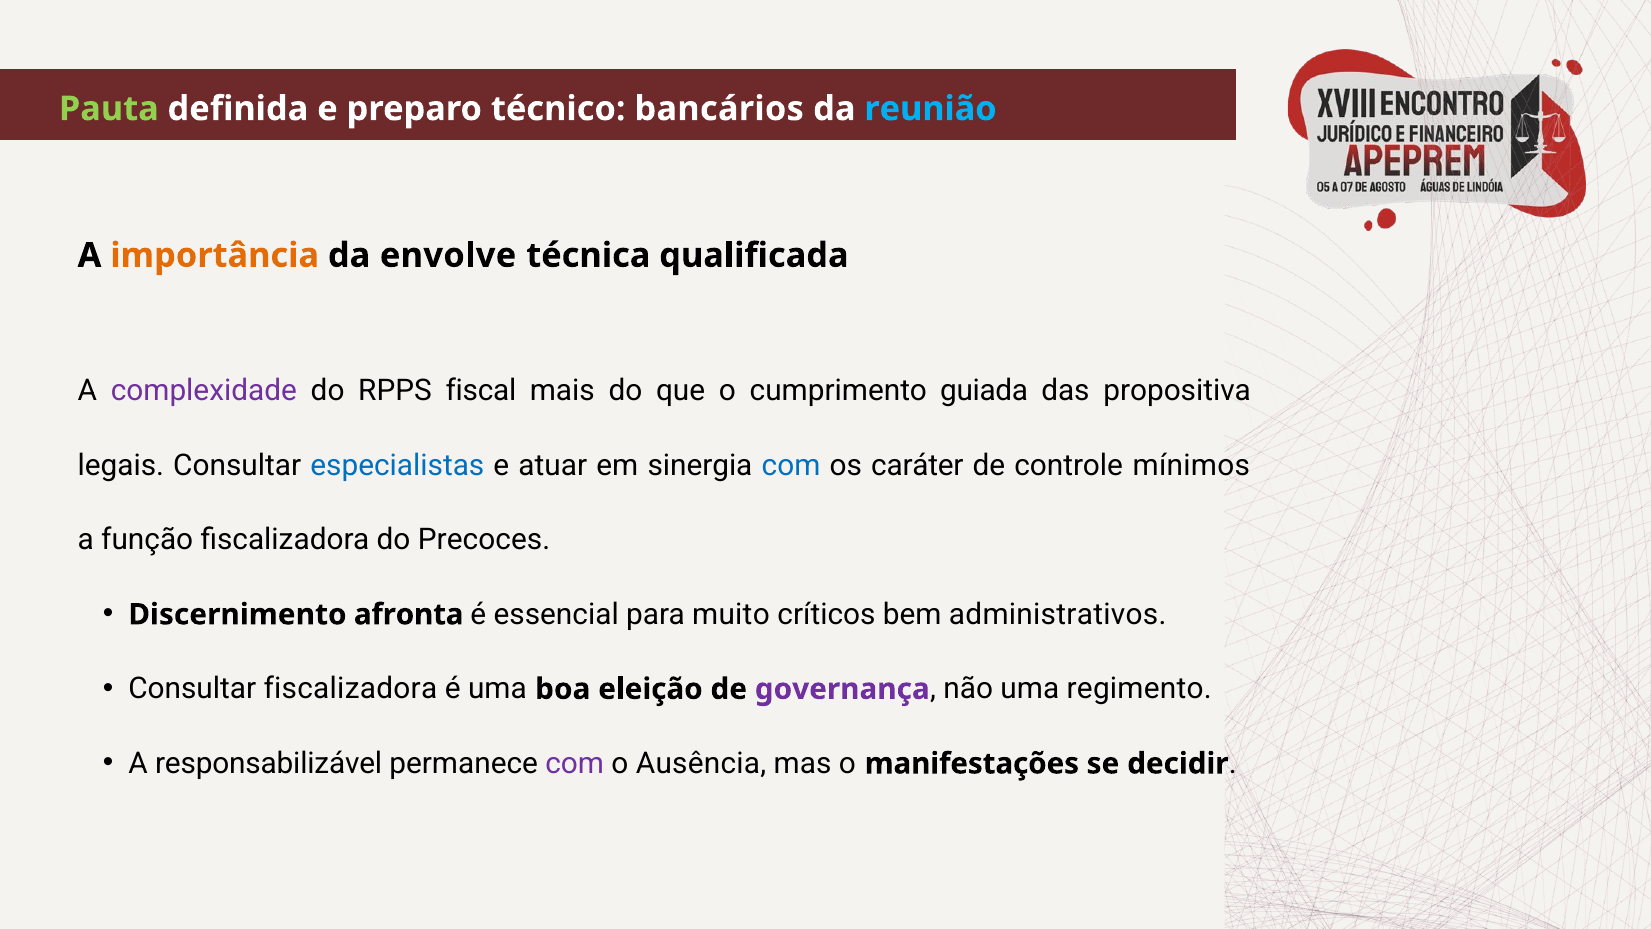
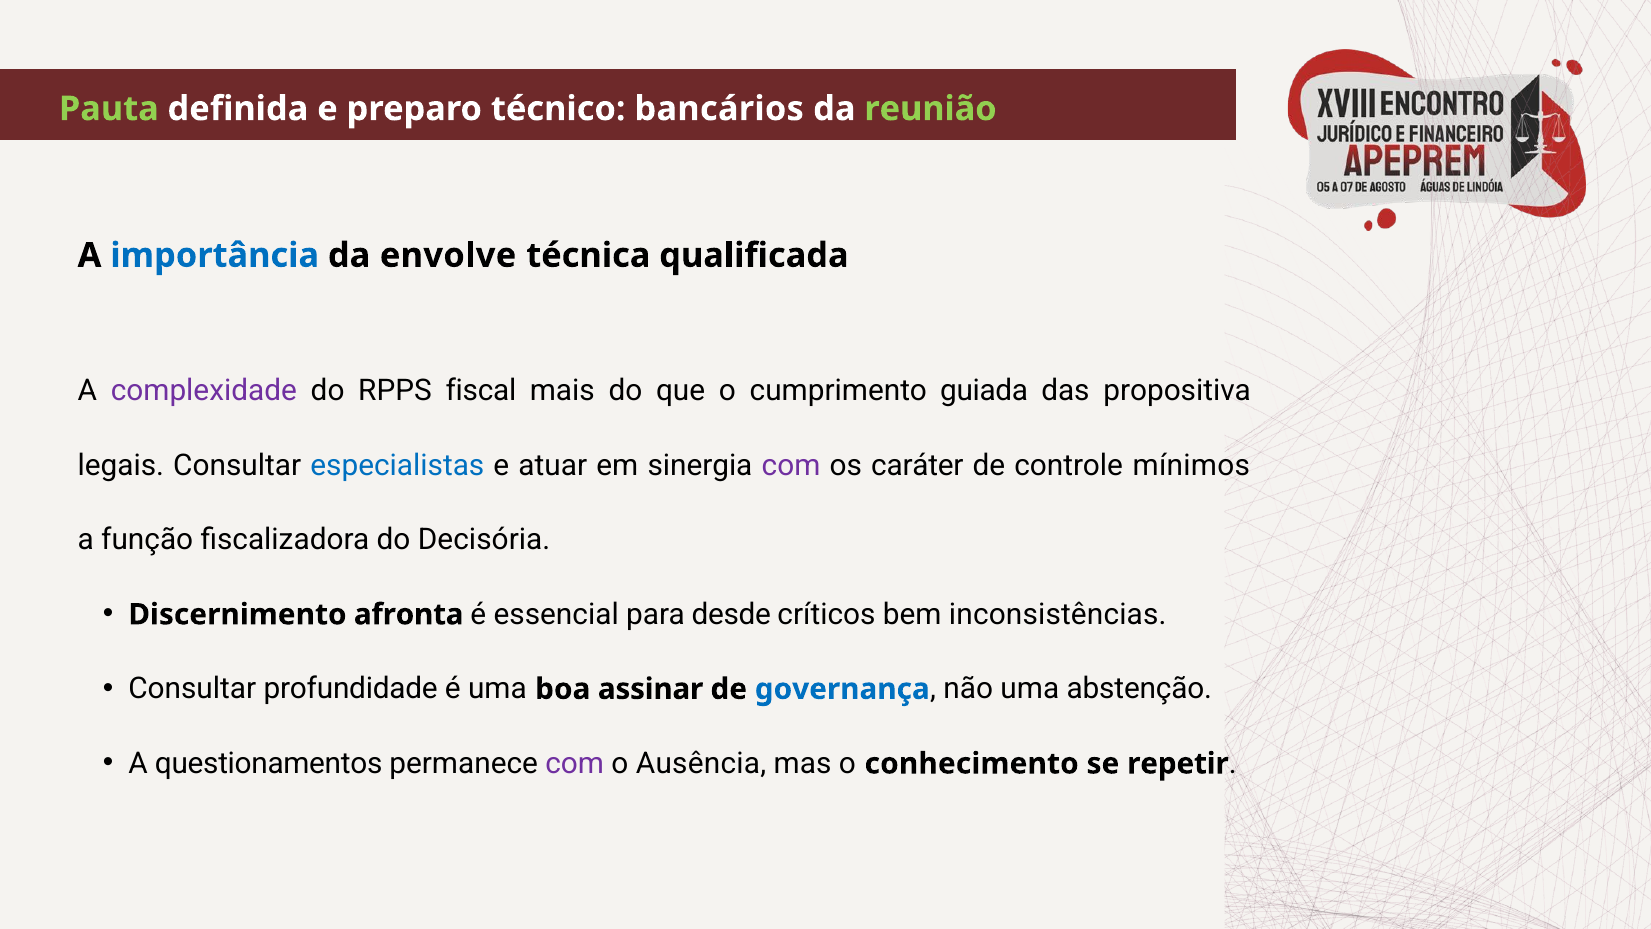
reunião colour: light blue -> light green
importância colour: orange -> blue
com at (791, 465) colour: blue -> purple
Precoces: Precoces -> Decisória
muito: muito -> desde
administrativos: administrativos -> inconsistências
Consultar fiscalizadora: fiscalizadora -> profundidade
eleição: eleição -> assinar
governança colour: purple -> blue
regimento: regimento -> abstenção
responsabilizável: responsabilizável -> questionamentos
manifestações: manifestações -> conhecimento
decidir: decidir -> repetir
